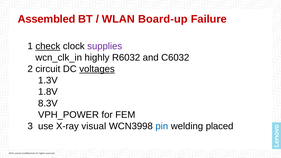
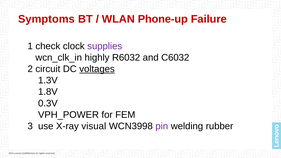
Assembled: Assembled -> Symptoms
Board-up: Board-up -> Phone-up
check underline: present -> none
8.3V: 8.3V -> 0.3V
pin colour: blue -> purple
placed: placed -> rubber
